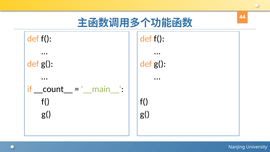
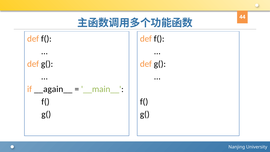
__count__: __count__ -> __again__
